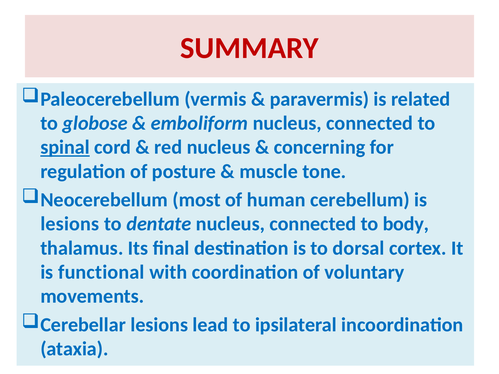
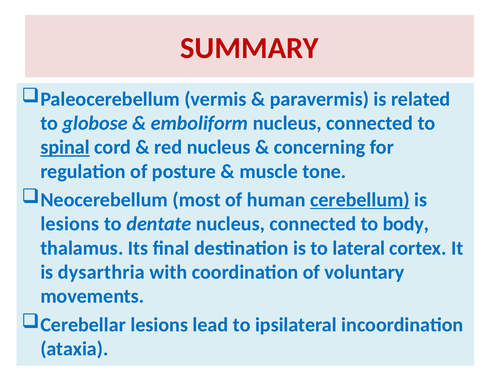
cerebellum underline: none -> present
dorsal: dorsal -> lateral
functional: functional -> dysarthria
